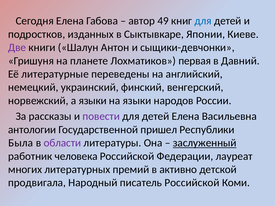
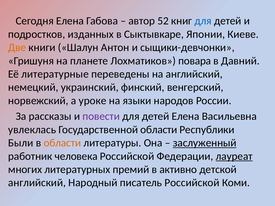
49: 49 -> 52
Две colour: purple -> orange
первая: первая -> повара
а языки: языки -> уроке
антологии: антологии -> увлеклась
Государственной пришел: пришел -> области
Была: Была -> Были
области at (62, 143) colour: purple -> orange
лауреат underline: none -> present
продвигала at (37, 183): продвигала -> английский
